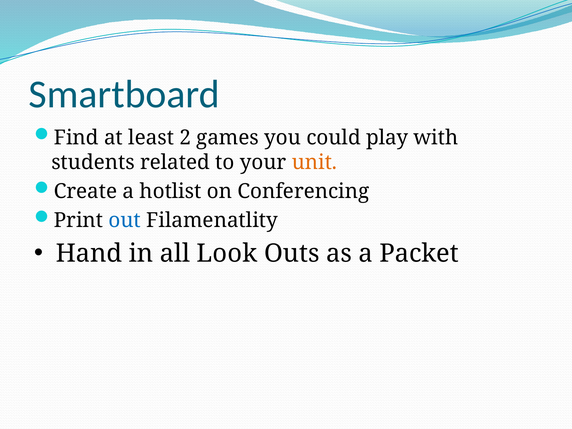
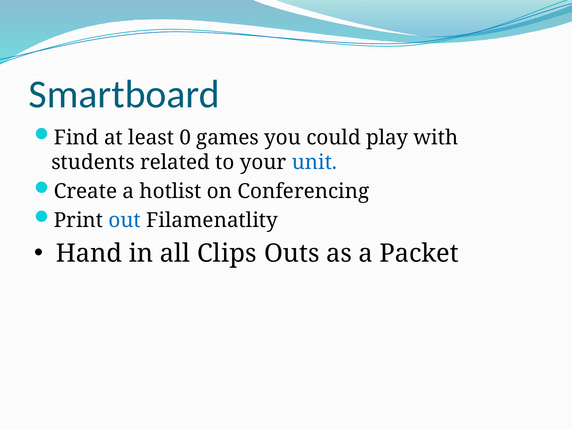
2: 2 -> 0
unit colour: orange -> blue
Look: Look -> Clips
